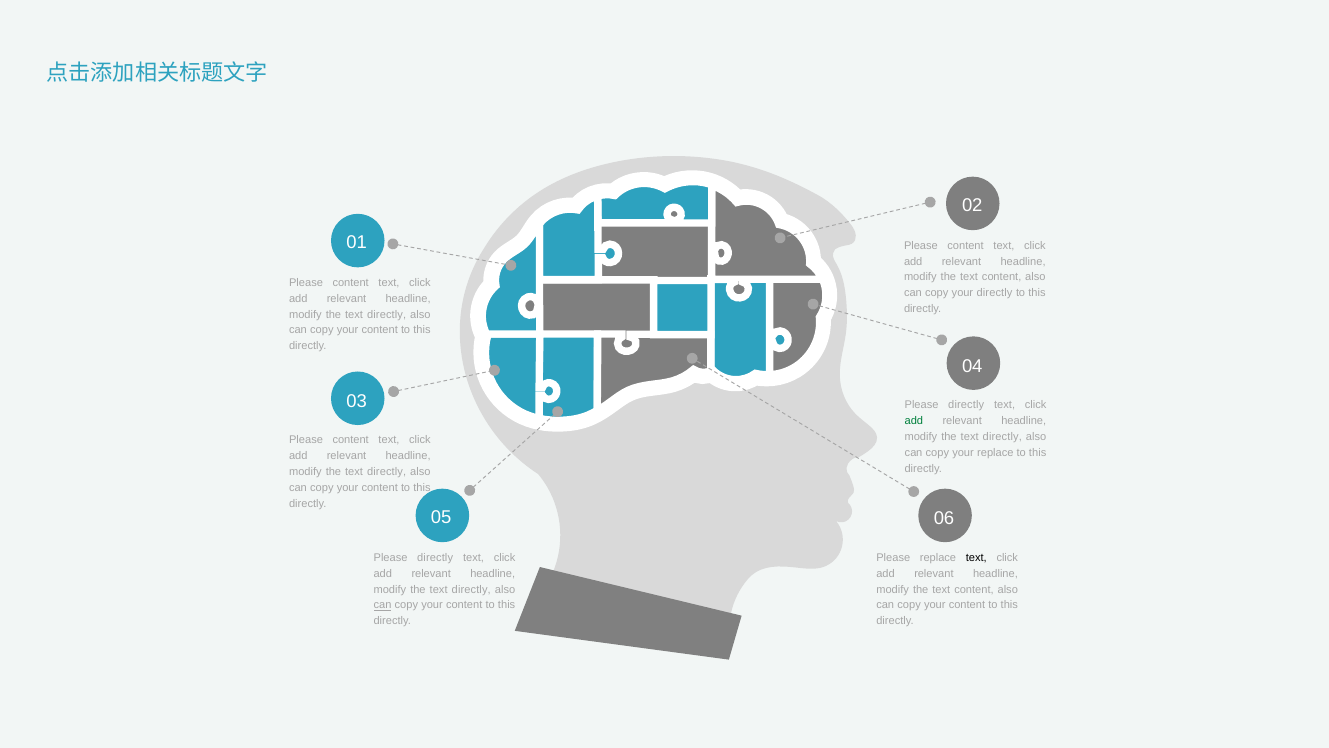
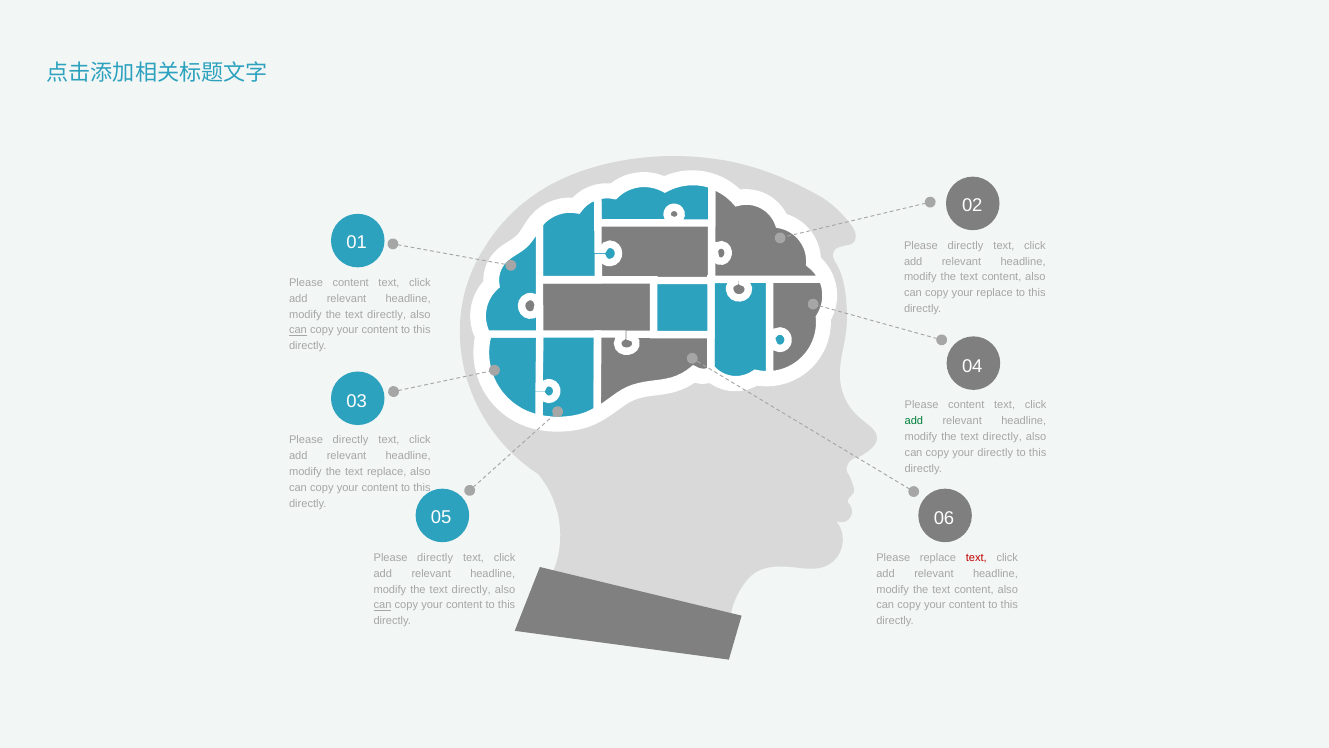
content at (966, 245): content -> directly
your directly: directly -> replace
can at (298, 330) underline: none -> present
directly at (966, 405): directly -> content
content at (351, 440): content -> directly
your replace: replace -> directly
directly at (387, 472): directly -> replace
text at (976, 557) colour: black -> red
